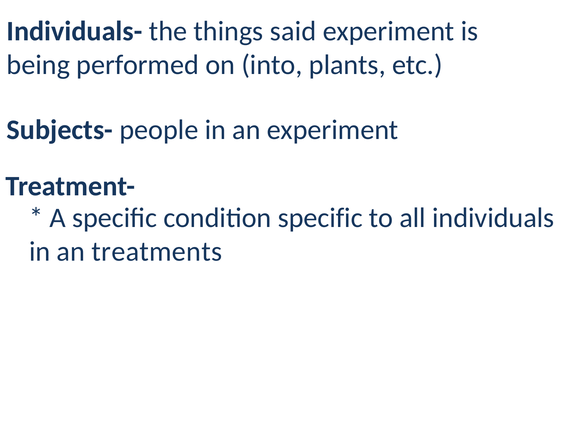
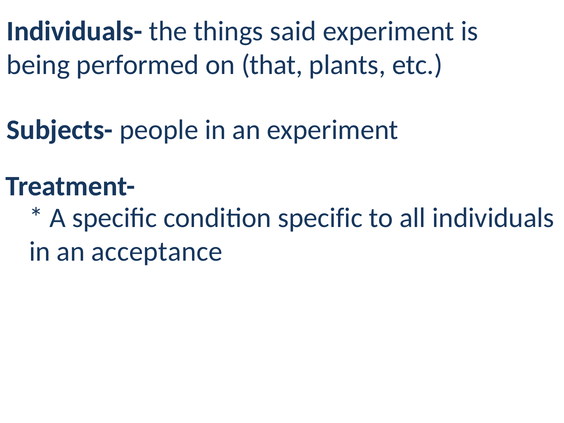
into: into -> that
treatments: treatments -> acceptance
